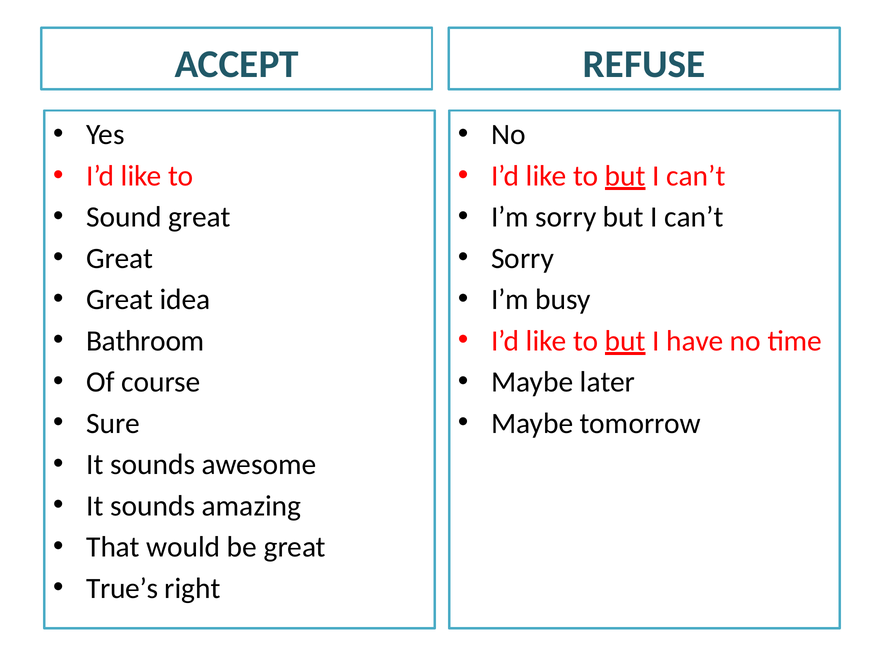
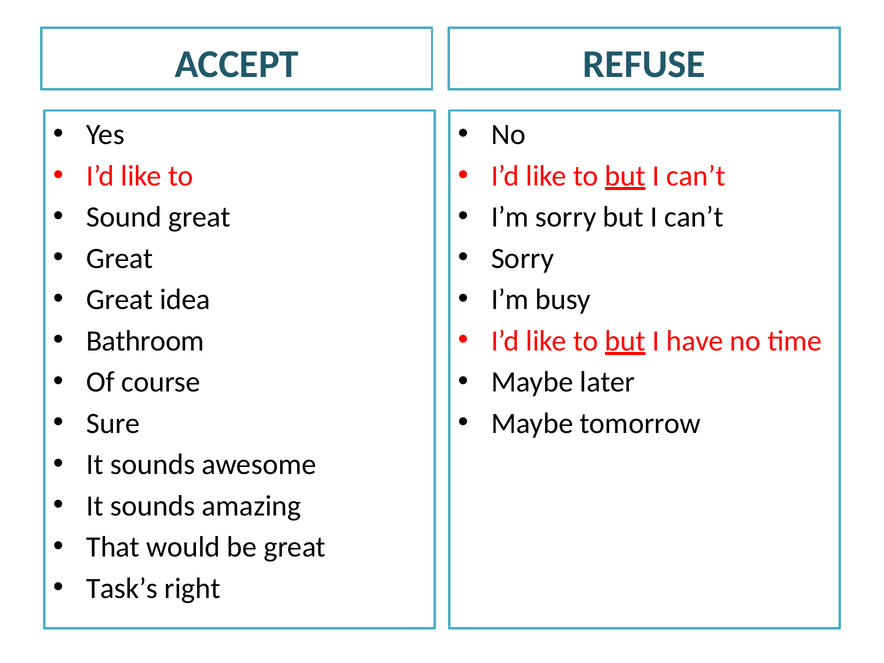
True’s: True’s -> Task’s
